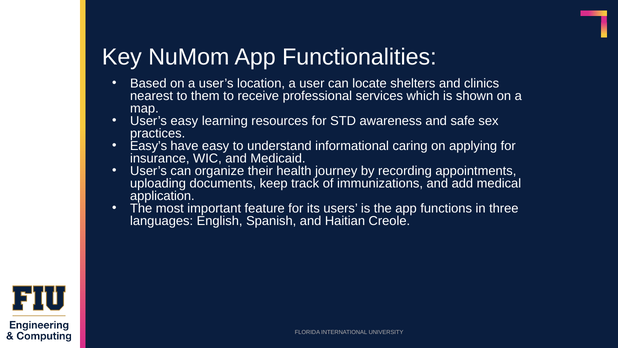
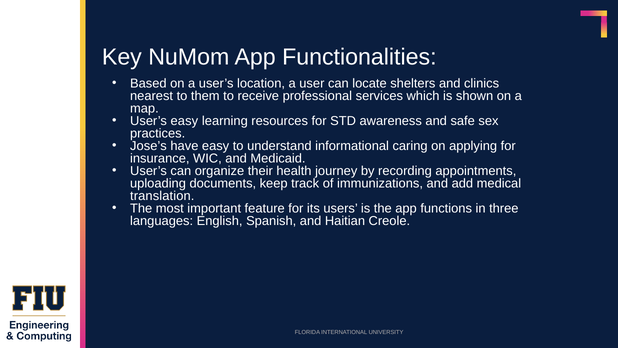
Easy’s: Easy’s -> Jose’s
application: application -> translation
